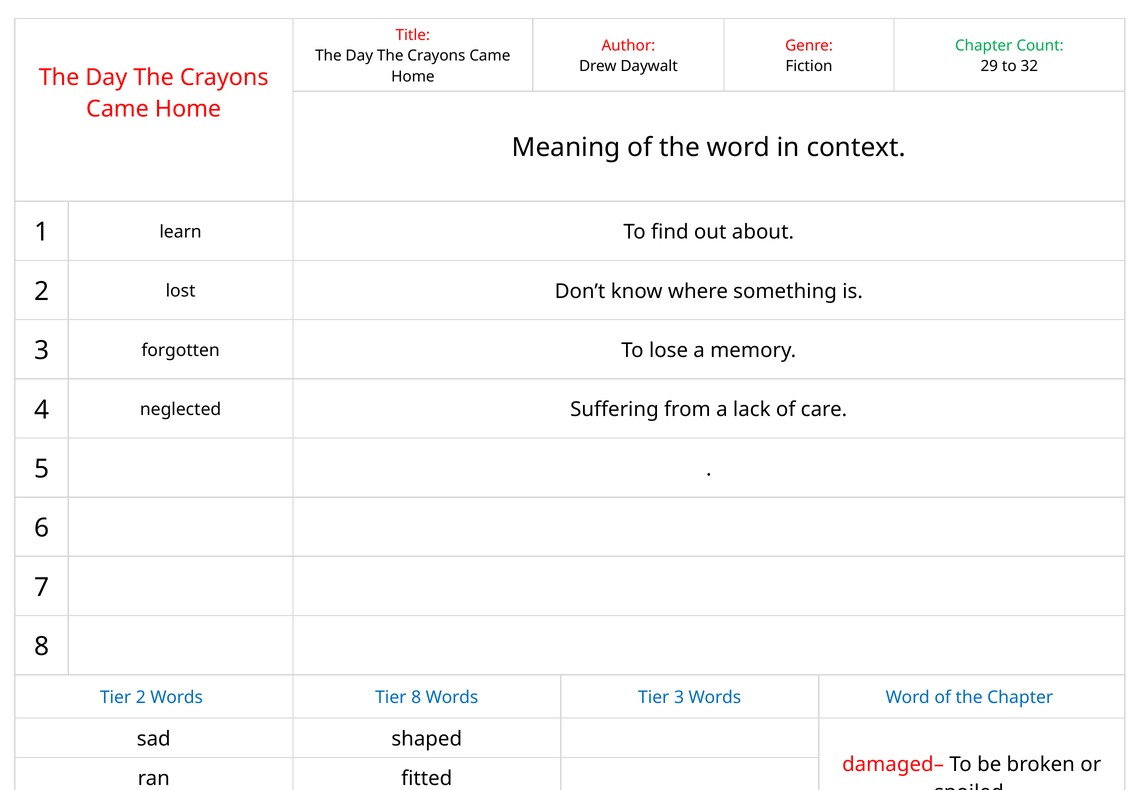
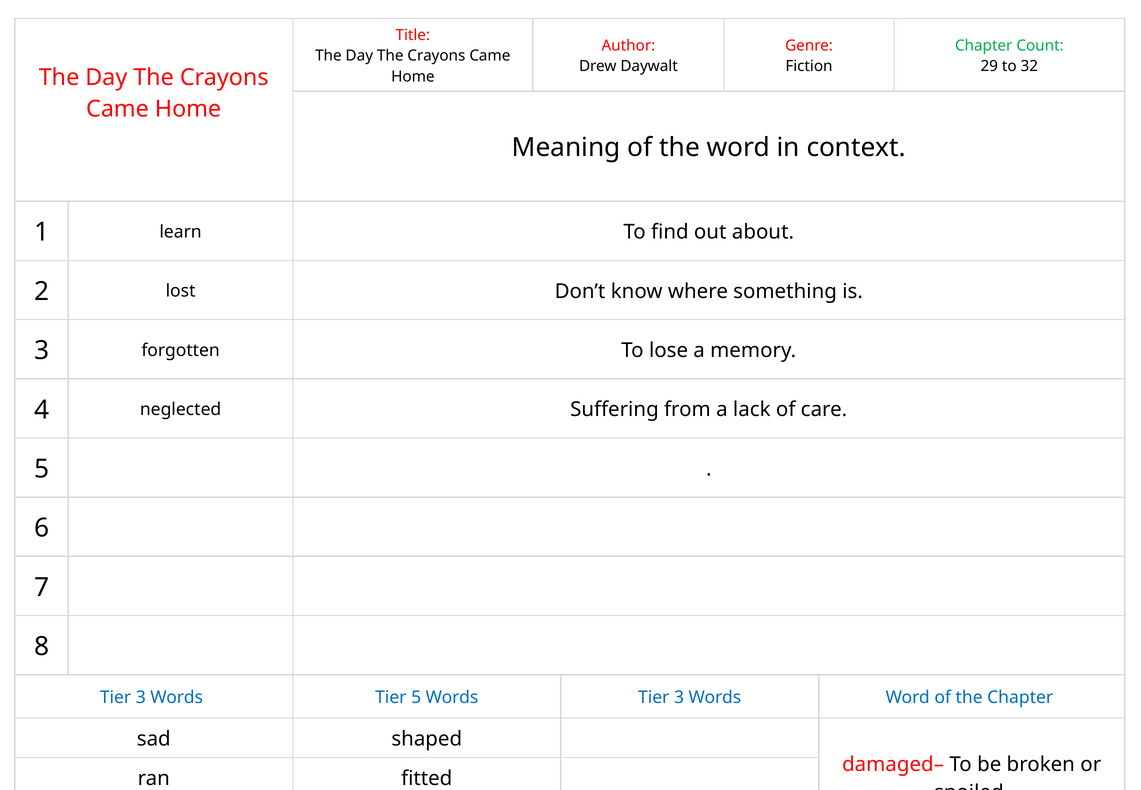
2 at (141, 697): 2 -> 3
Tier 8: 8 -> 5
